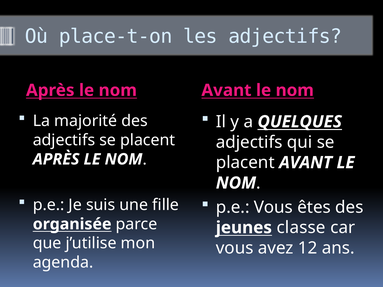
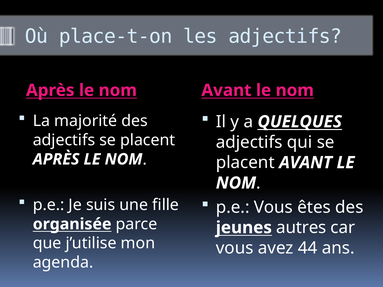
classe: classe -> autres
12: 12 -> 44
